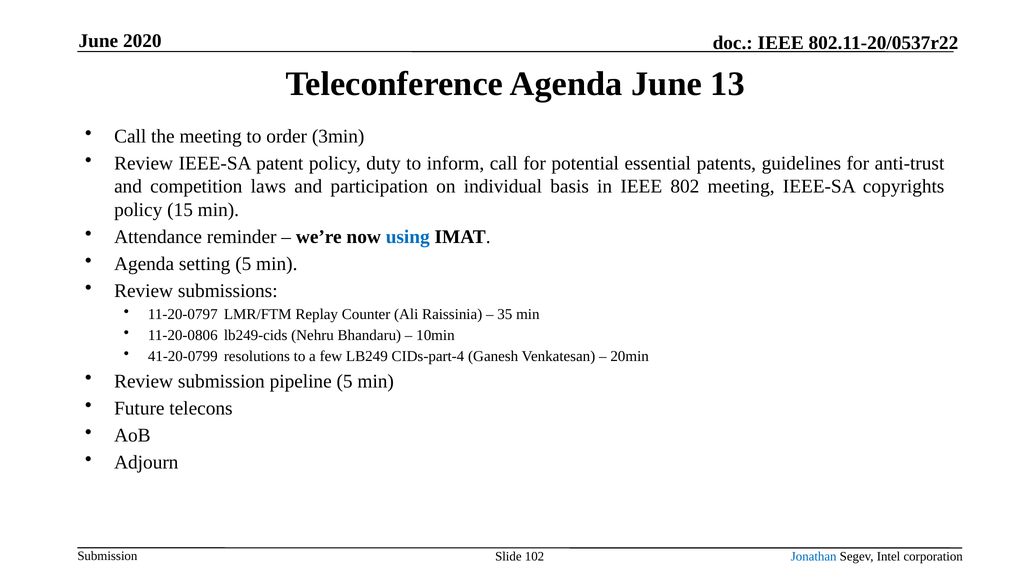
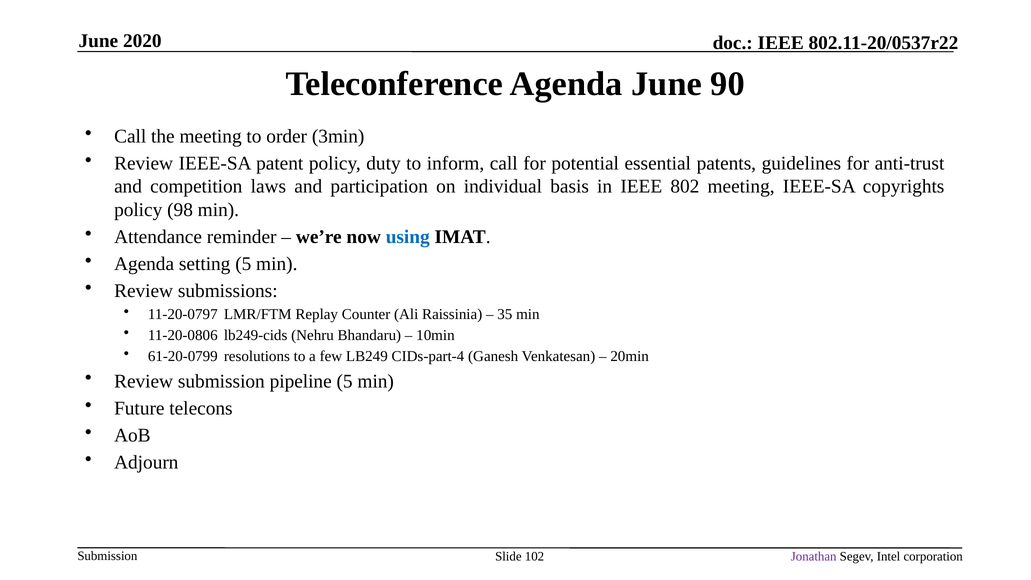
13: 13 -> 90
15: 15 -> 98
41-20-0799: 41-20-0799 -> 61-20-0799
Jonathan colour: blue -> purple
